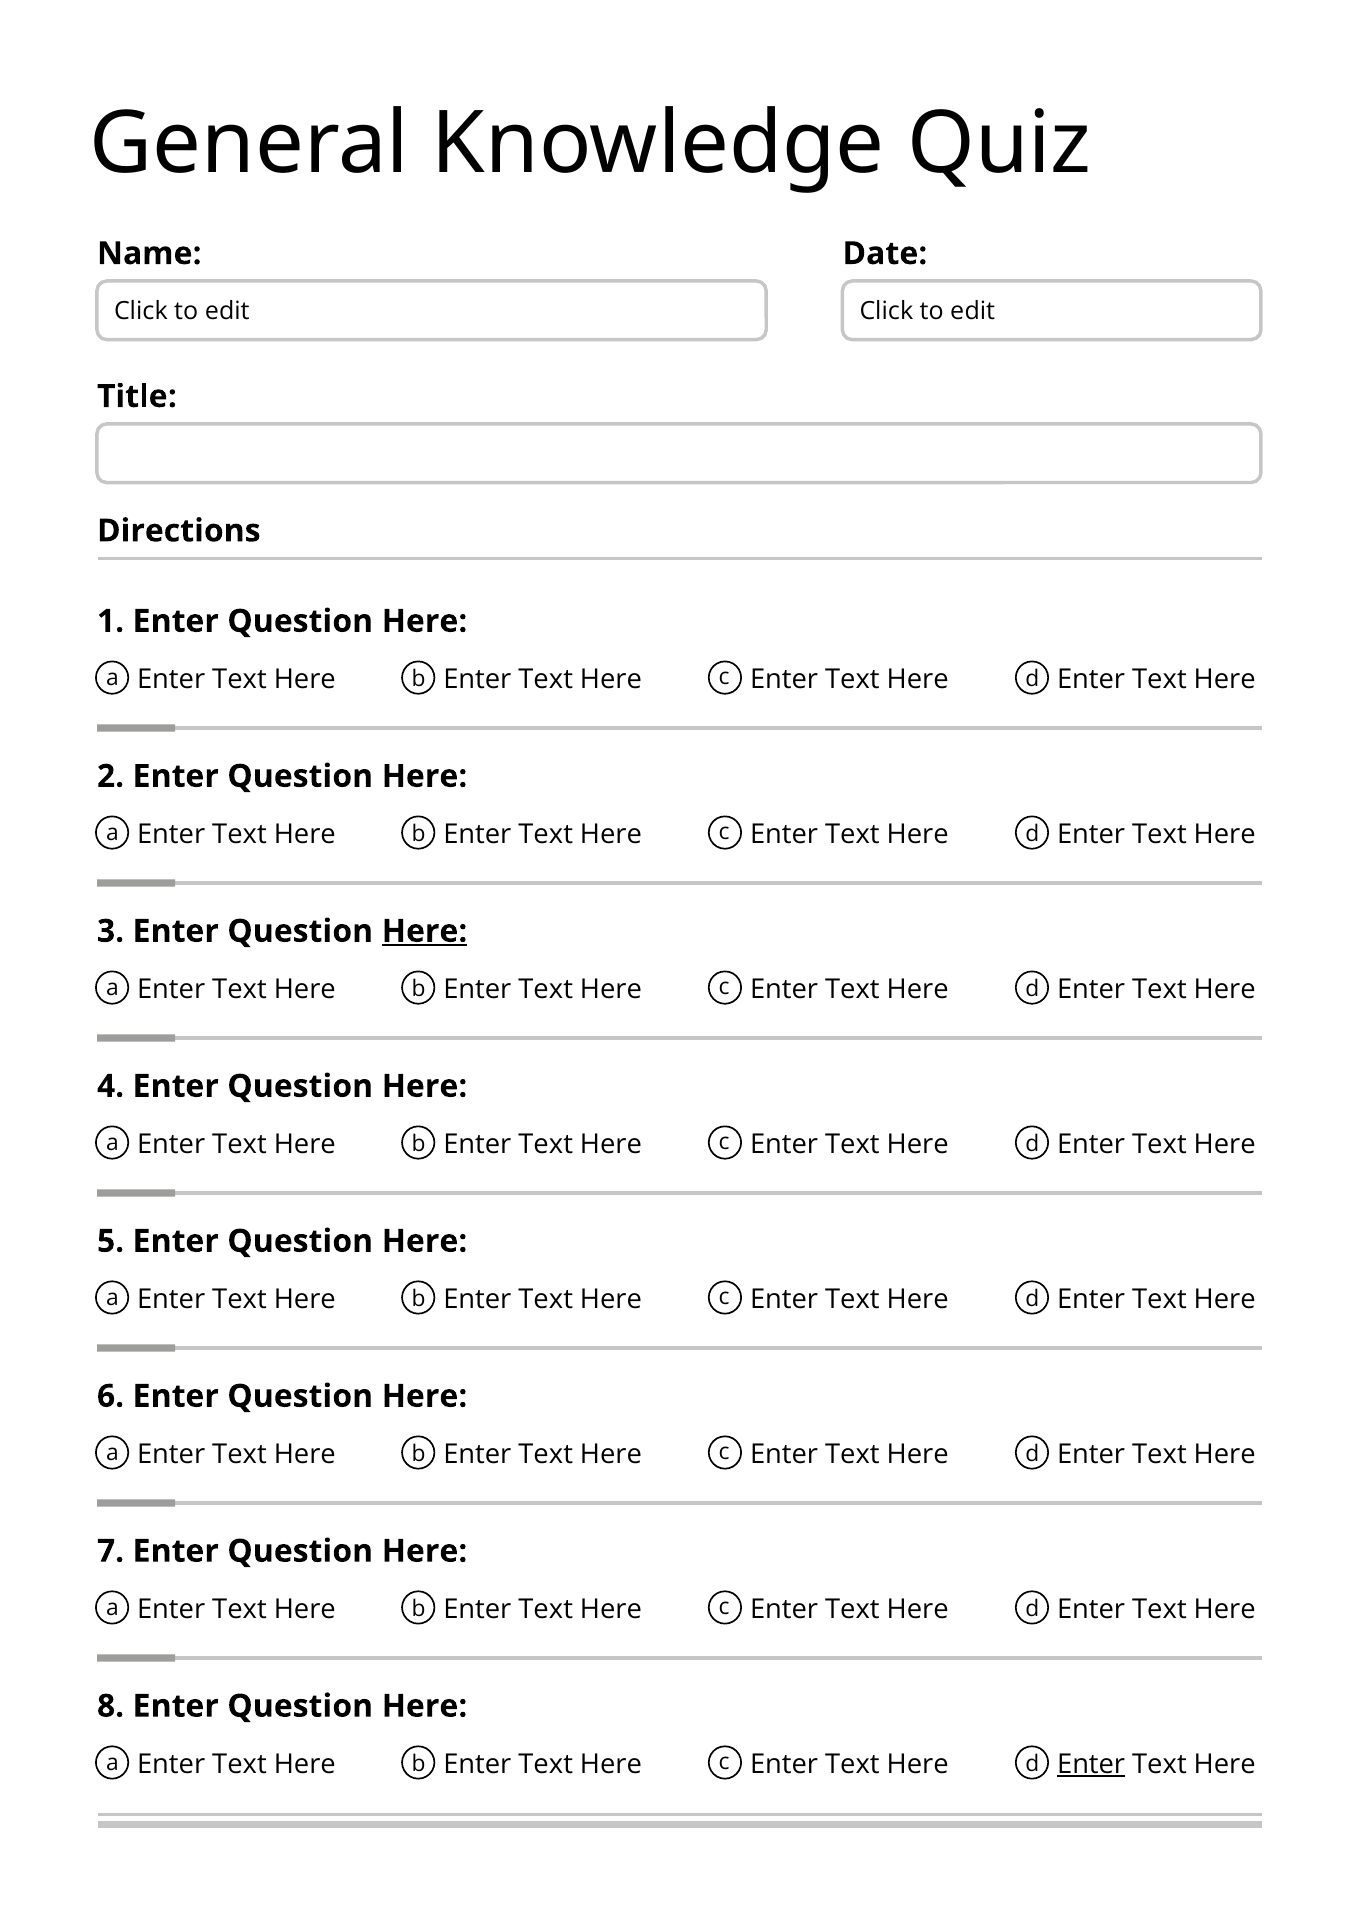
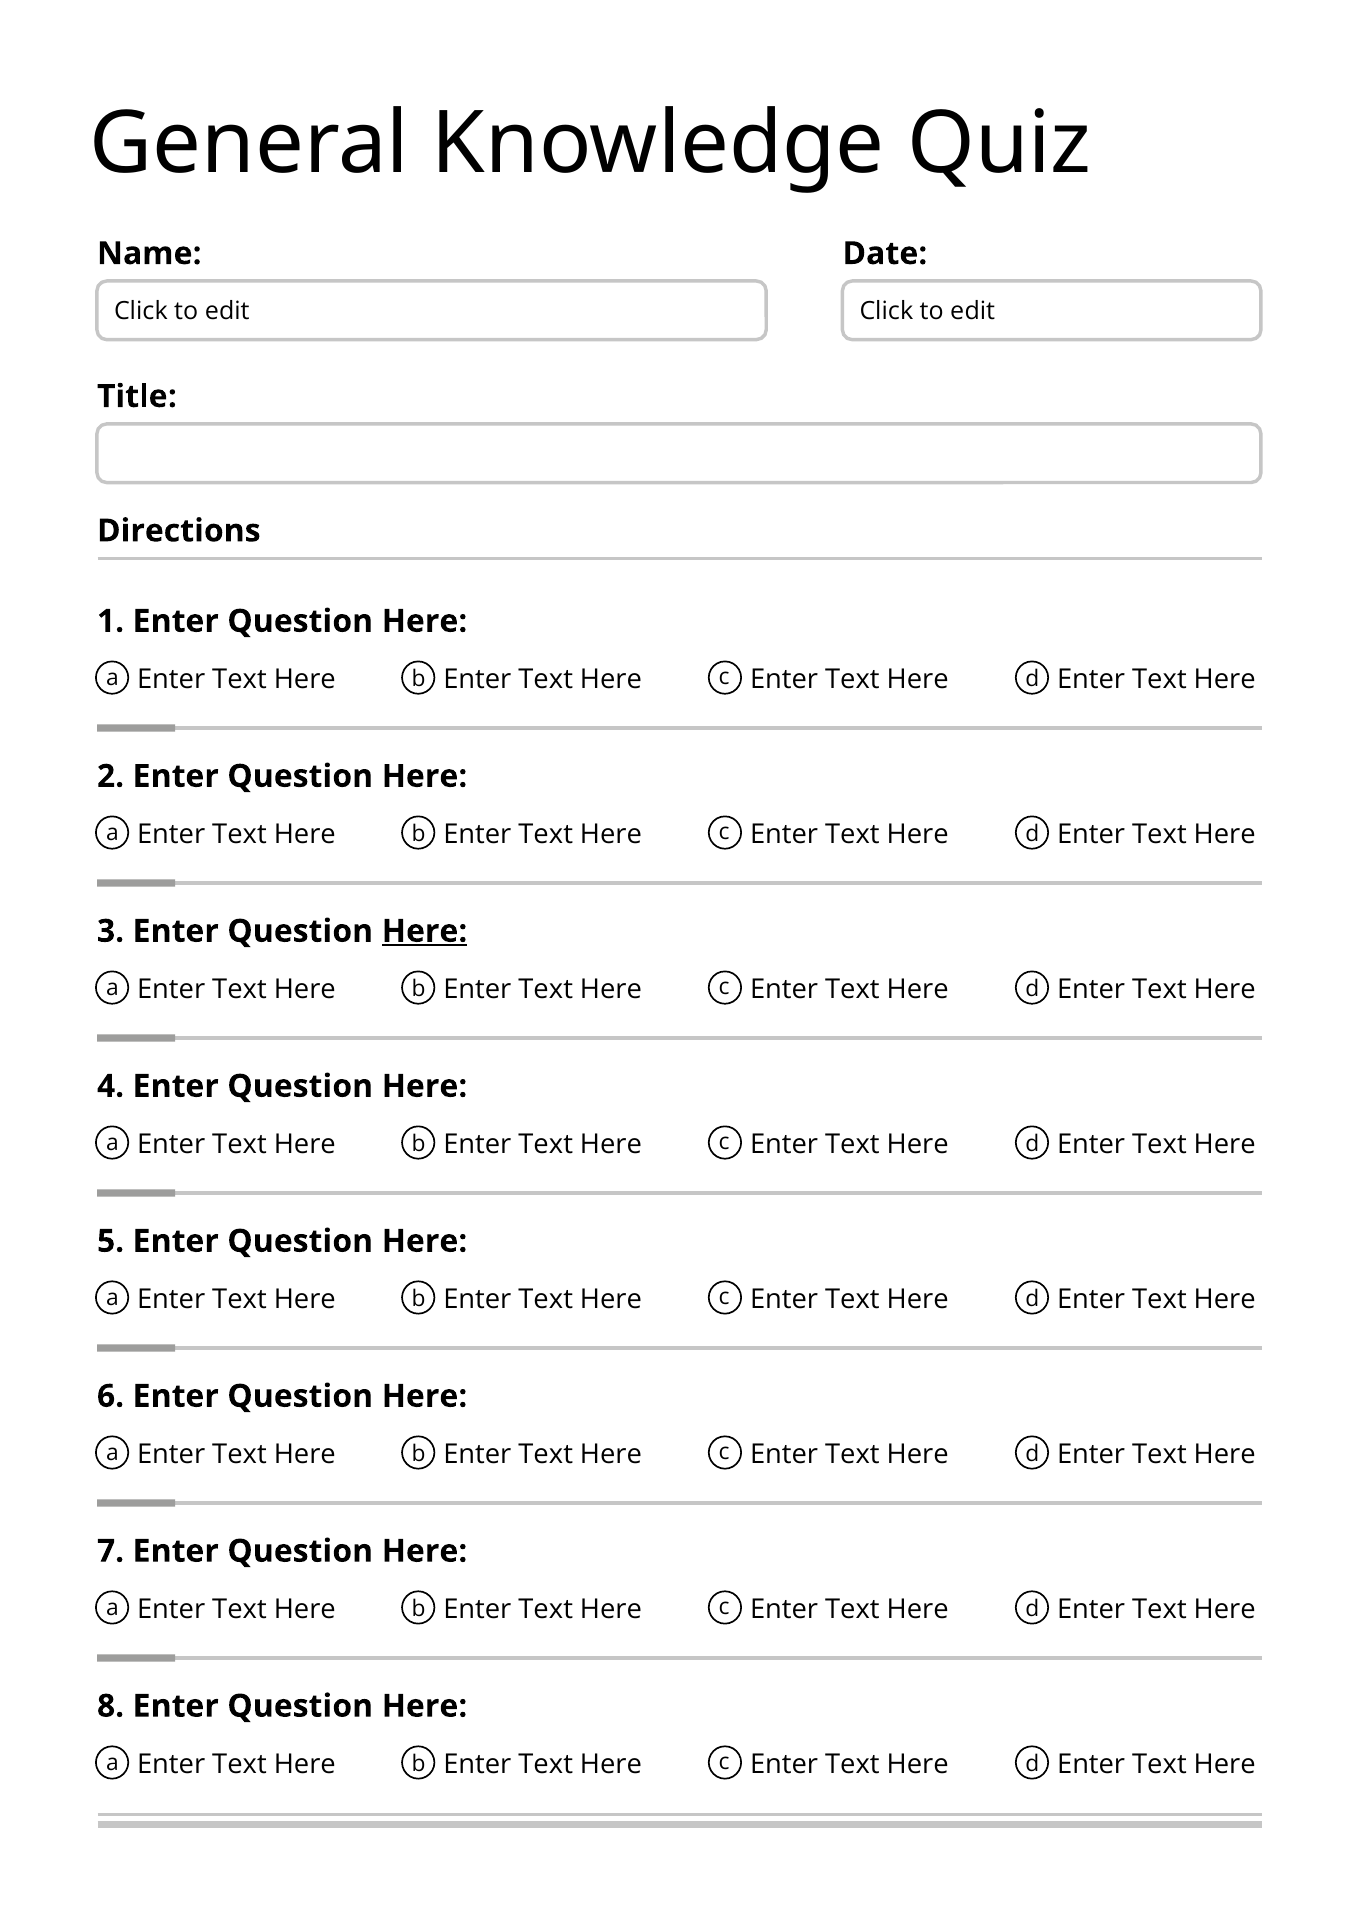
Enter at (1091, 1765) underline: present -> none
